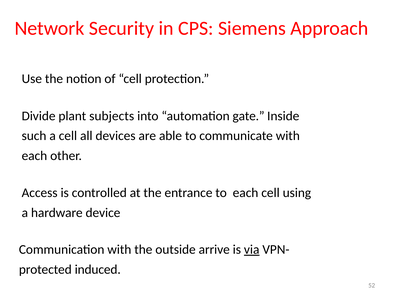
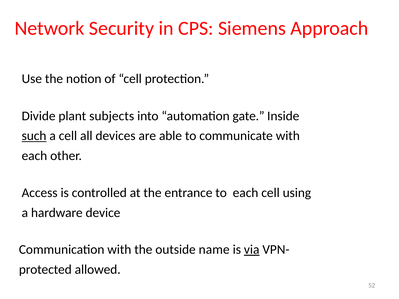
such underline: none -> present
arrive: arrive -> name
induced: induced -> allowed
